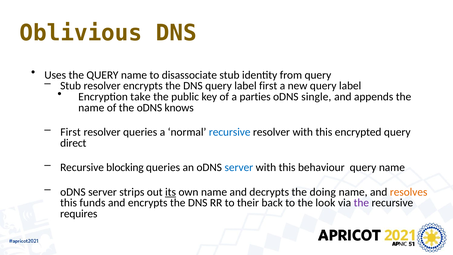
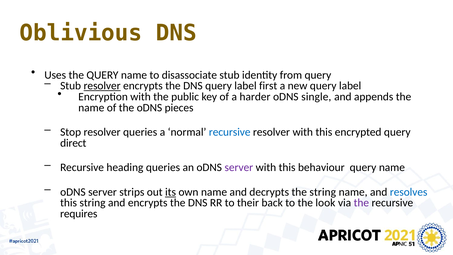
resolver at (102, 86) underline: none -> present
Encryption take: take -> with
parties: parties -> harder
knows: knows -> pieces
First at (71, 132): First -> Stop
blocking: blocking -> heading
server at (239, 167) colour: blue -> purple
the doing: doing -> string
resolves colour: orange -> blue
this funds: funds -> string
